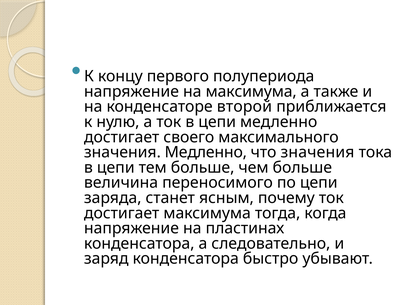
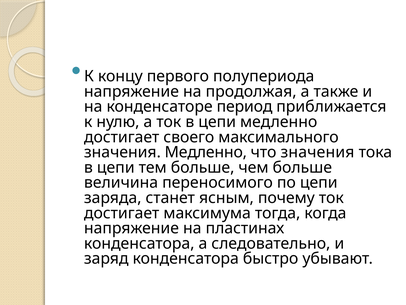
на максимума: максимума -> продолжая
второй: второй -> период
